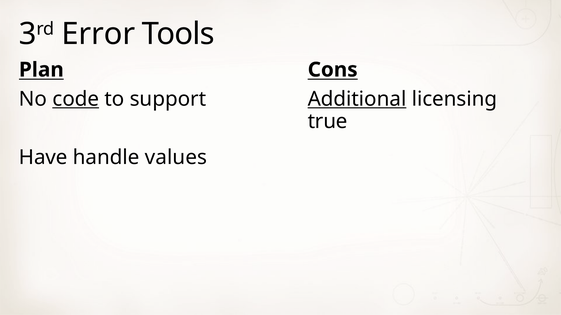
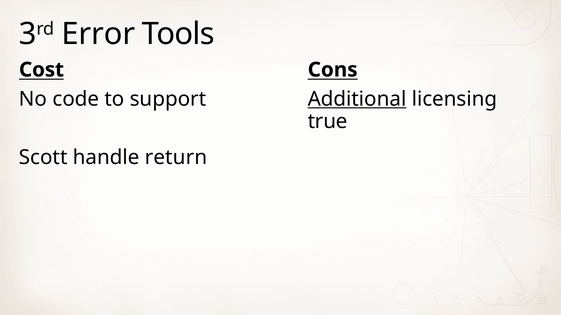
Plan: Plan -> Cost
code underline: present -> none
Have: Have -> Scott
values: values -> return
